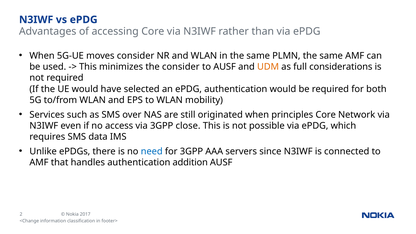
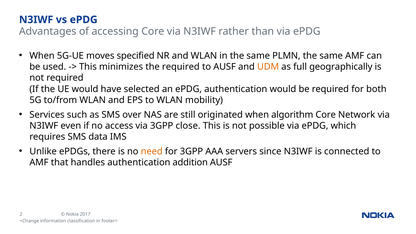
moves consider: consider -> specified
the consider: consider -> required
considerations: considerations -> geographically
principles: principles -> algorithm
need colour: blue -> orange
